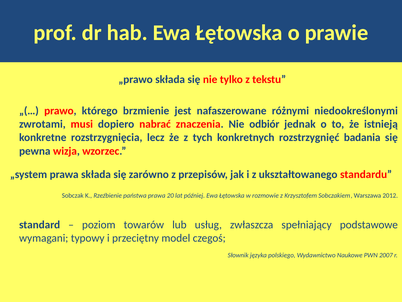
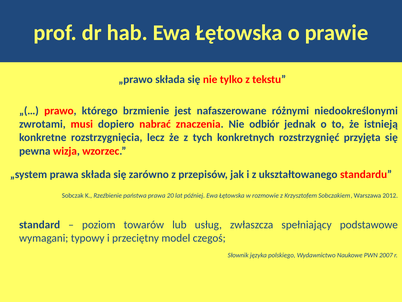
badania: badania -> przyjęta
